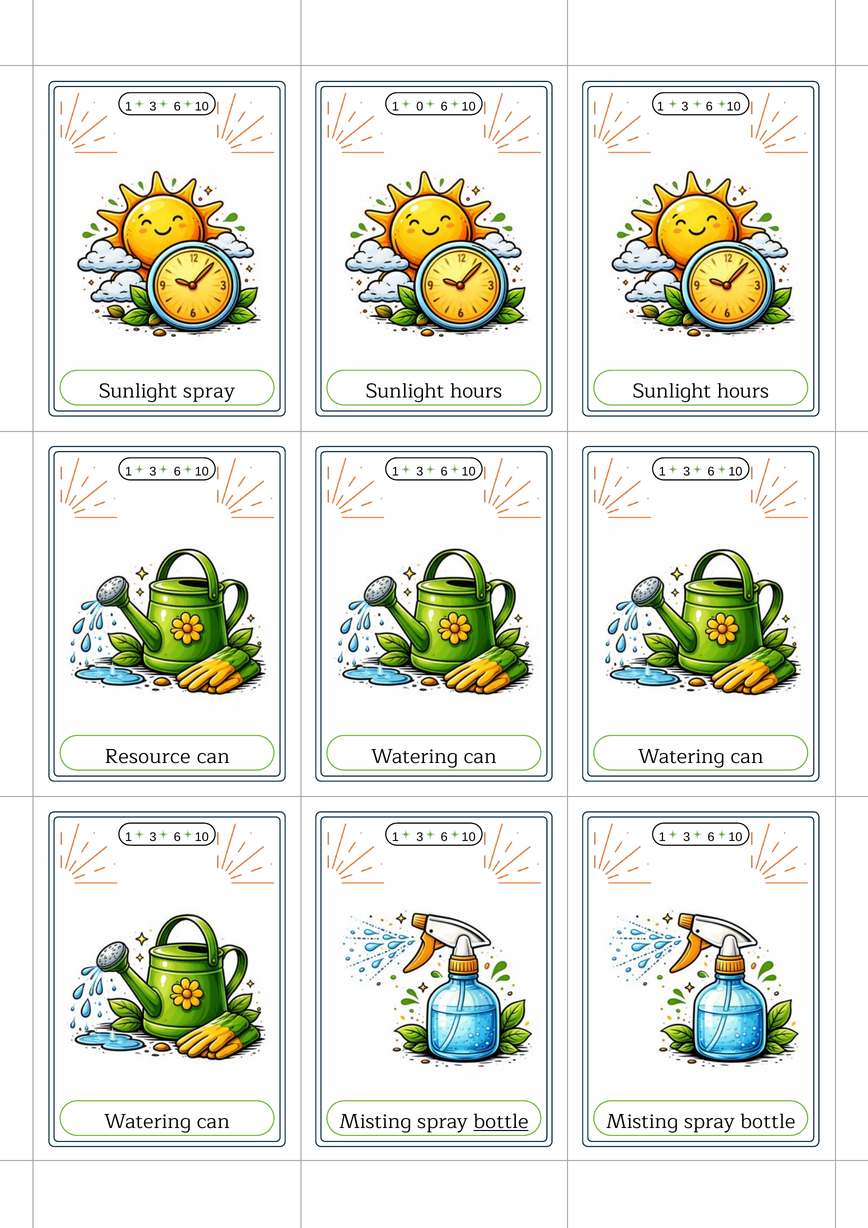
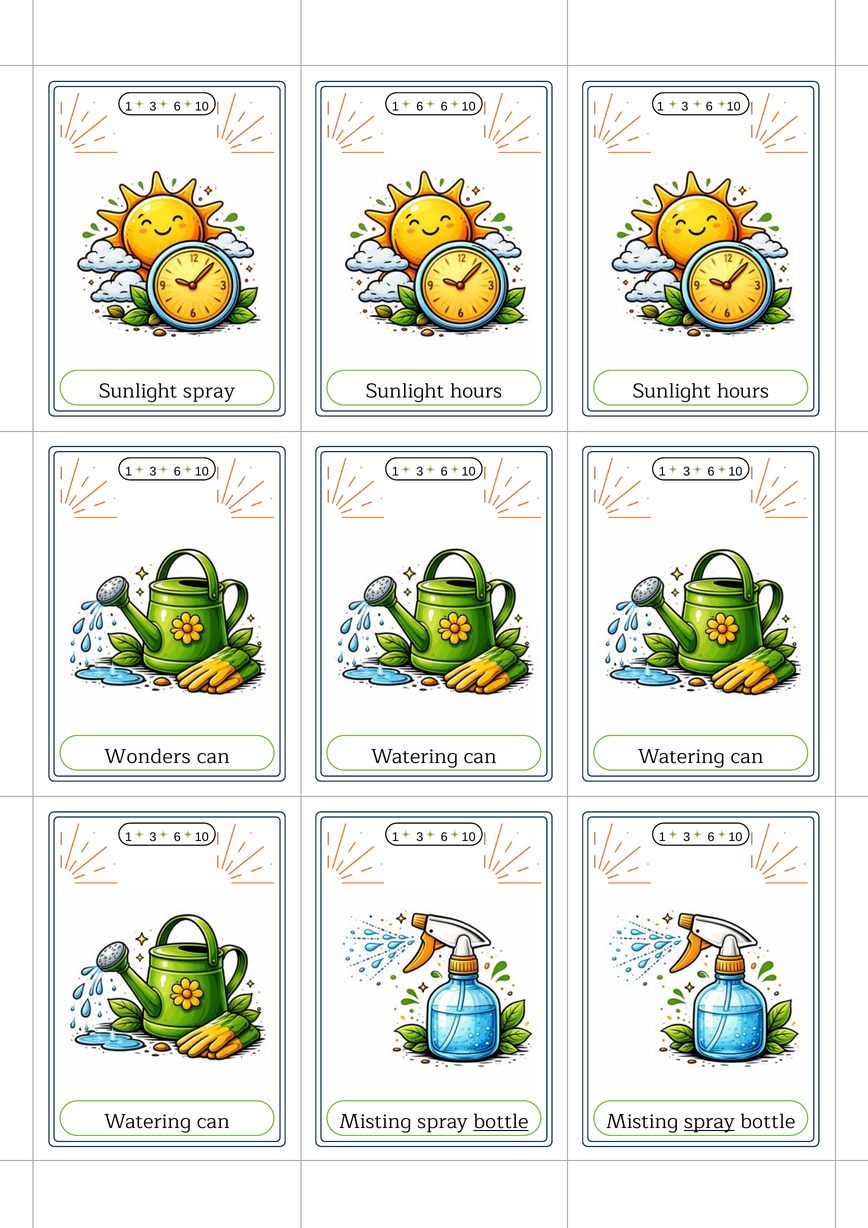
1 0: 0 -> 6
Resource: Resource -> Wonders
spray at (709, 1122) underline: none -> present
